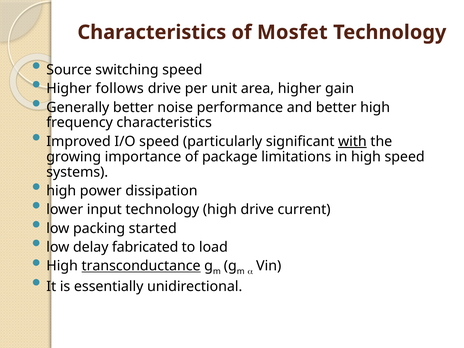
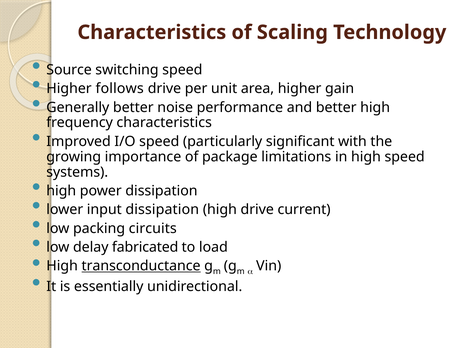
Mosfet: Mosfet -> Scaling
with underline: present -> none
input technology: technology -> dissipation
started: started -> circuits
